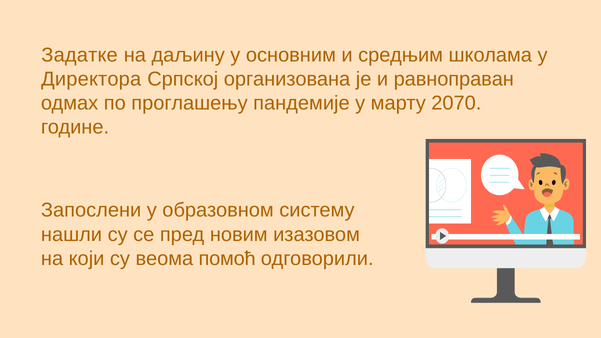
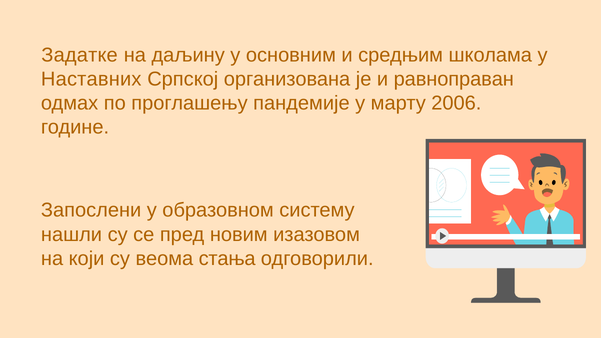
Директора: Директора -> Наставних
2070: 2070 -> 2006
помоћ: помоћ -> стања
